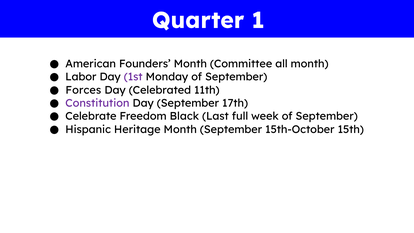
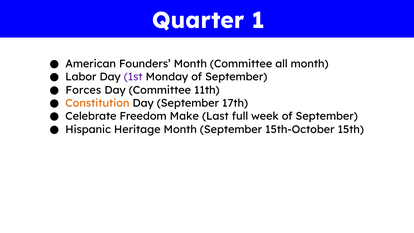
Day Celebrated: Celebrated -> Committee
Constitution colour: purple -> orange
Black: Black -> Make
